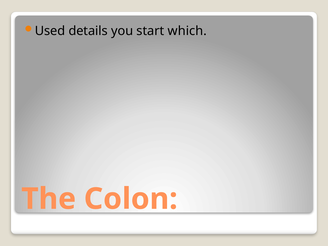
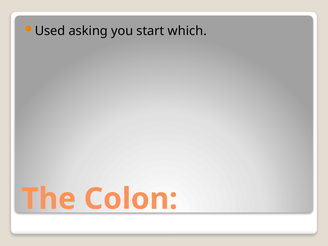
details: details -> asking
